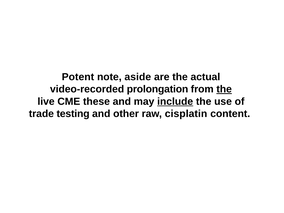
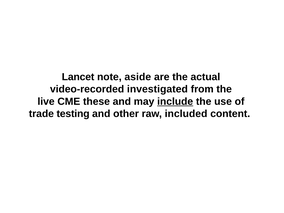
Potent: Potent -> Lancet
prolongation: prolongation -> investigated
the at (224, 89) underline: present -> none
cisplatin: cisplatin -> included
